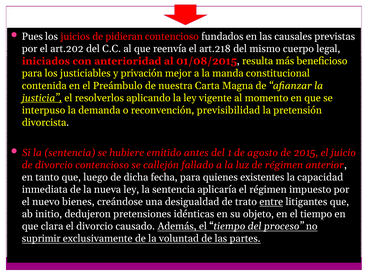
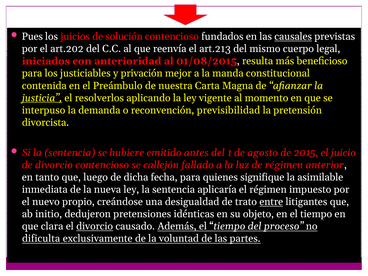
pidieran: pidieran -> solución
causales underline: none -> present
art.218: art.218 -> art.213
existentes: existentes -> signifique
capacidad: capacidad -> asimilable
bienes: bienes -> propio
divorcio at (95, 226) underline: none -> present
suprimir: suprimir -> dificulta
